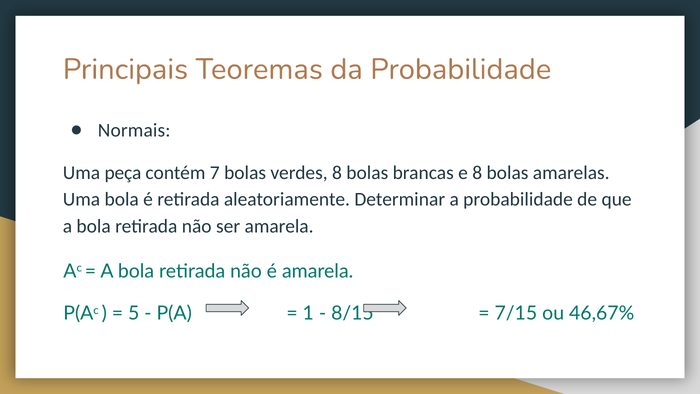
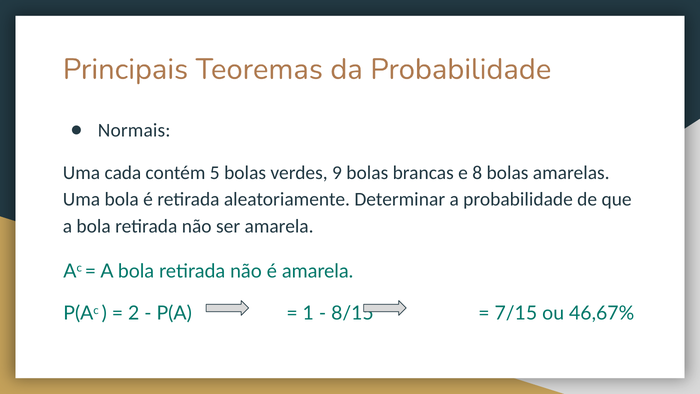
peça: peça -> cada
7: 7 -> 5
verdes 8: 8 -> 9
5: 5 -> 2
